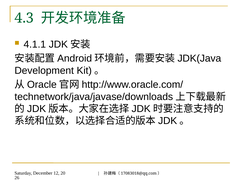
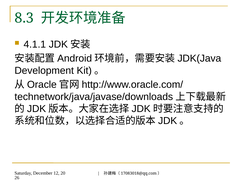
4.3: 4.3 -> 8.3
